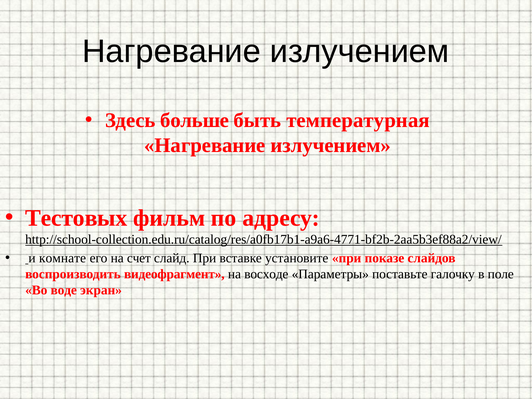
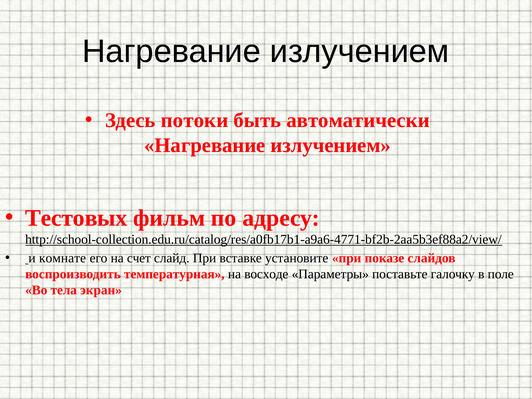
больше: больше -> потоки
температурная: температурная -> автоматически
видеофрагмент: видеофрагмент -> температурная
воде: воде -> тела
